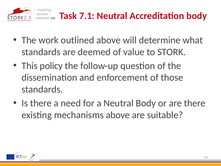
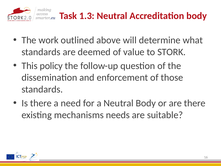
7.1: 7.1 -> 1.3
mechanisms above: above -> needs
